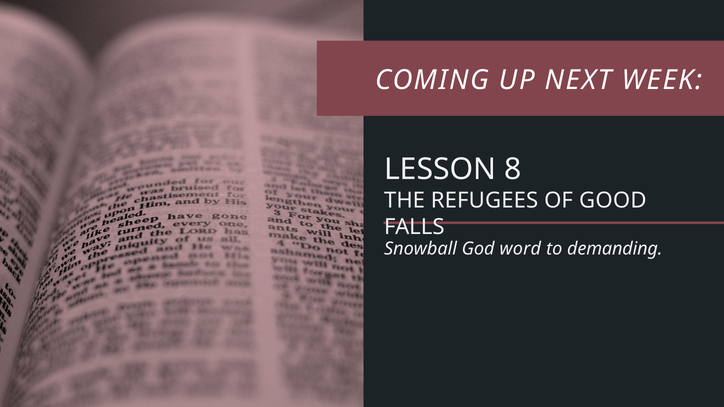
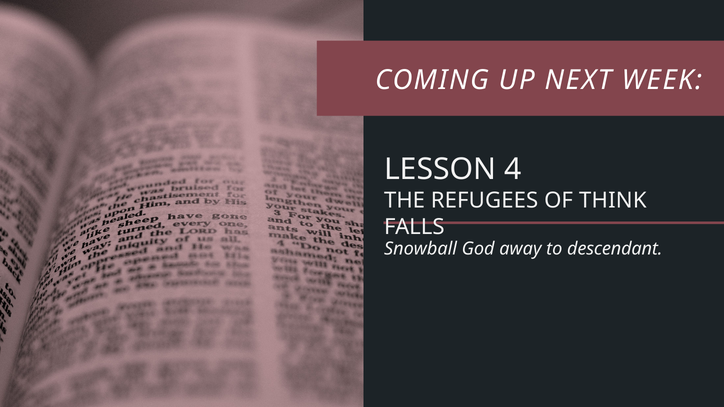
8: 8 -> 4
GOOD: GOOD -> THINK
word: word -> away
demanding: demanding -> descendant
